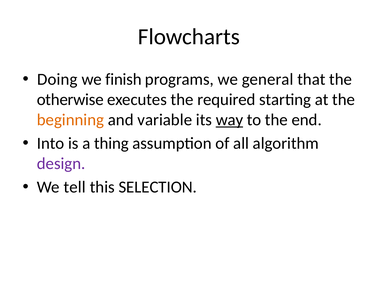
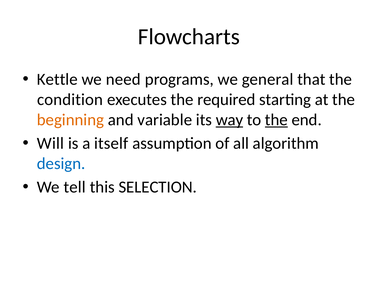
Doing: Doing -> Kettle
finish: finish -> need
otherwise: otherwise -> condition
the at (276, 120) underline: none -> present
Into: Into -> Will
thing: thing -> itself
design colour: purple -> blue
